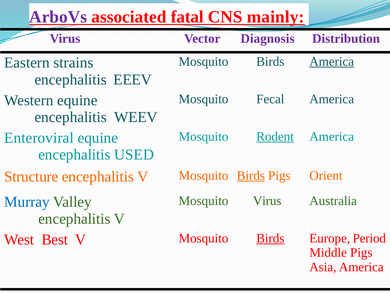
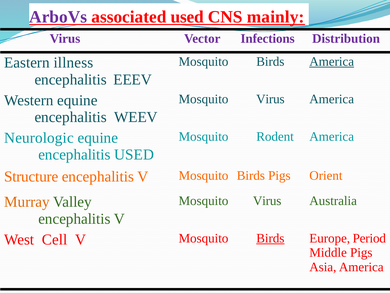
associated fatal: fatal -> used
Diagnosis: Diagnosis -> Infections
strains: strains -> illness
Fecal at (270, 99): Fecal -> Virus
Rodent underline: present -> none
Enteroviral: Enteroviral -> Neurologic
Birds at (251, 175) underline: present -> none
Murray colour: blue -> orange
Best: Best -> Cell
